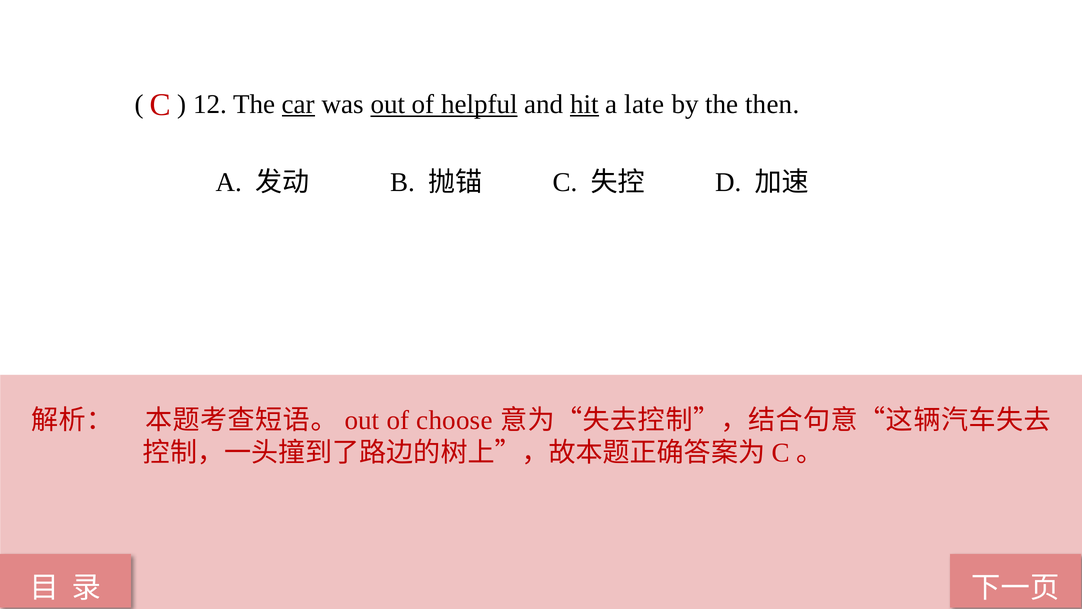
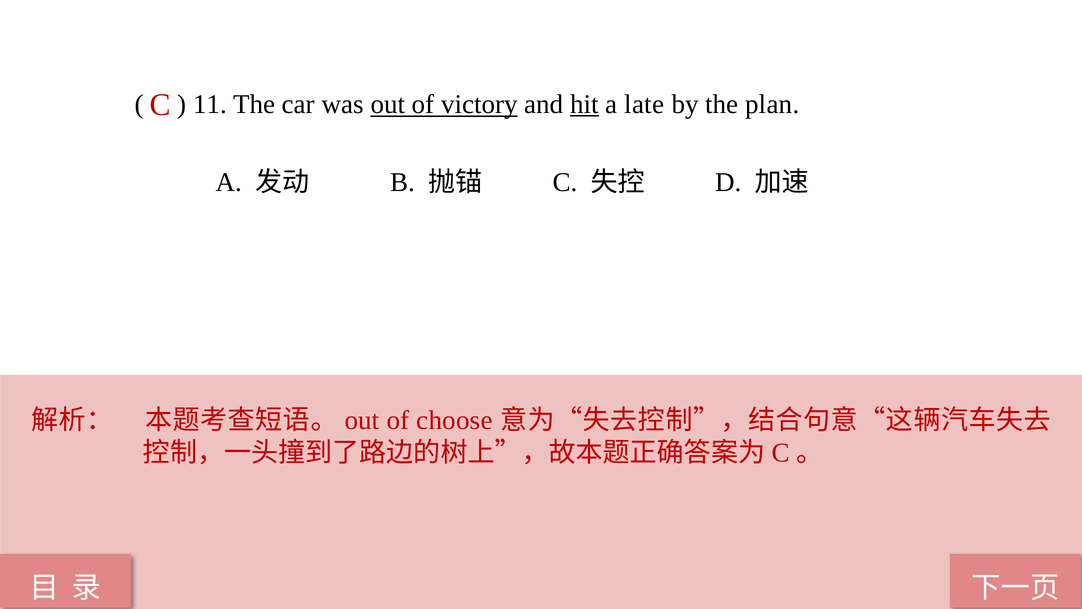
12: 12 -> 11
car underline: present -> none
helpful: helpful -> victory
then: then -> plan
